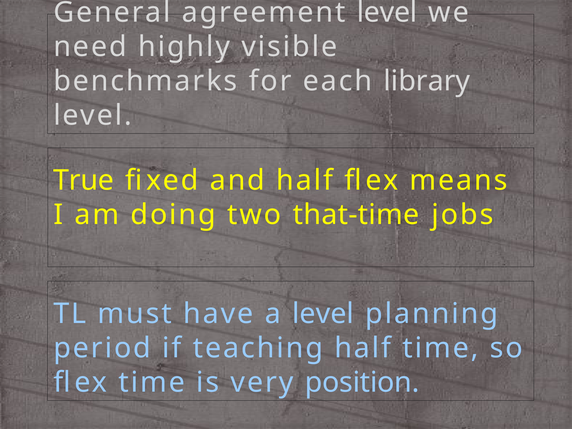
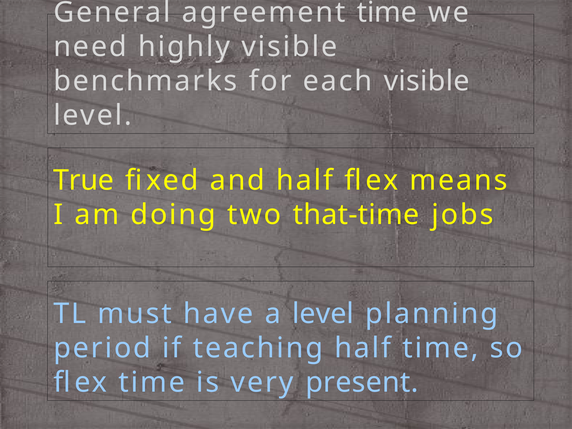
agreement level: level -> time
each library: library -> visible
position: position -> present
